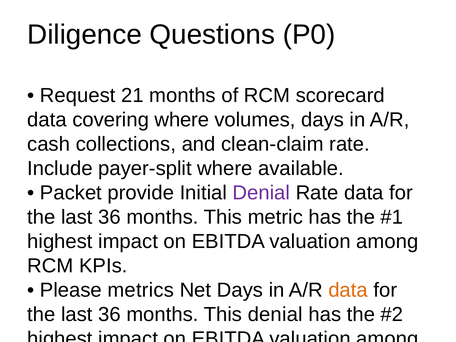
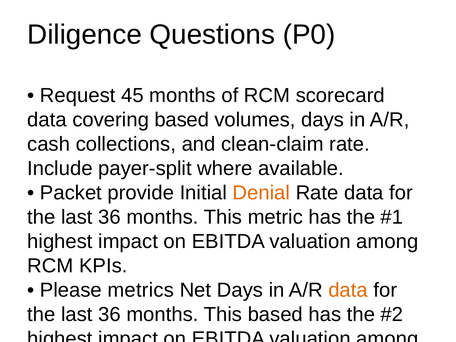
21: 21 -> 45
covering where: where -> based
Denial at (261, 193) colour: purple -> orange
This denial: denial -> based
